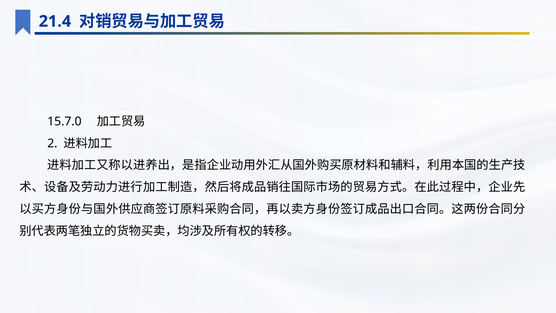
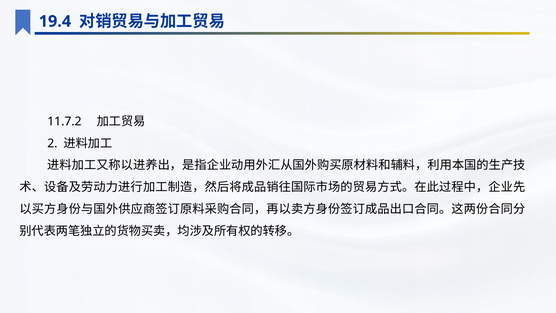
21.4: 21.4 -> 19.4
15.7.0: 15.7.0 -> 11.7.2
